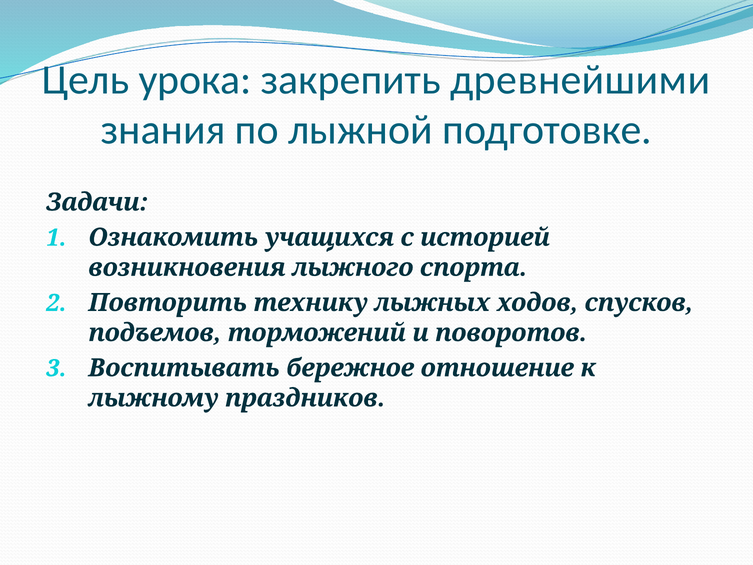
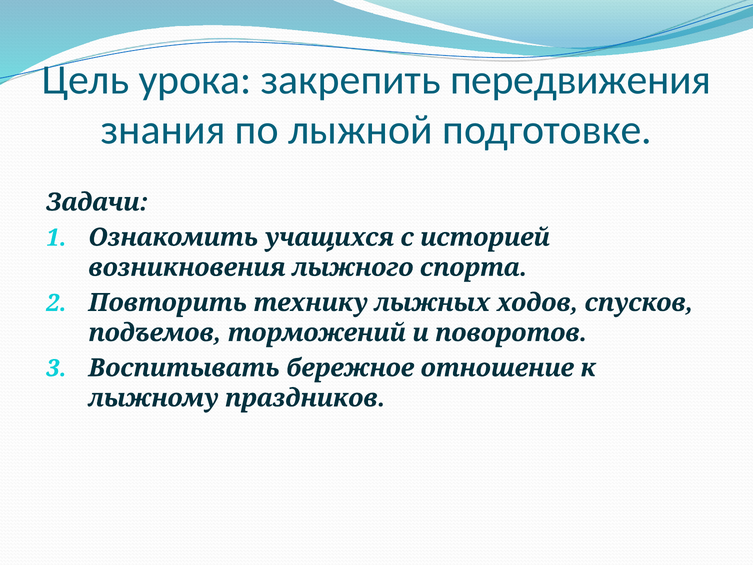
древнейшими: древнейшими -> передвижения
